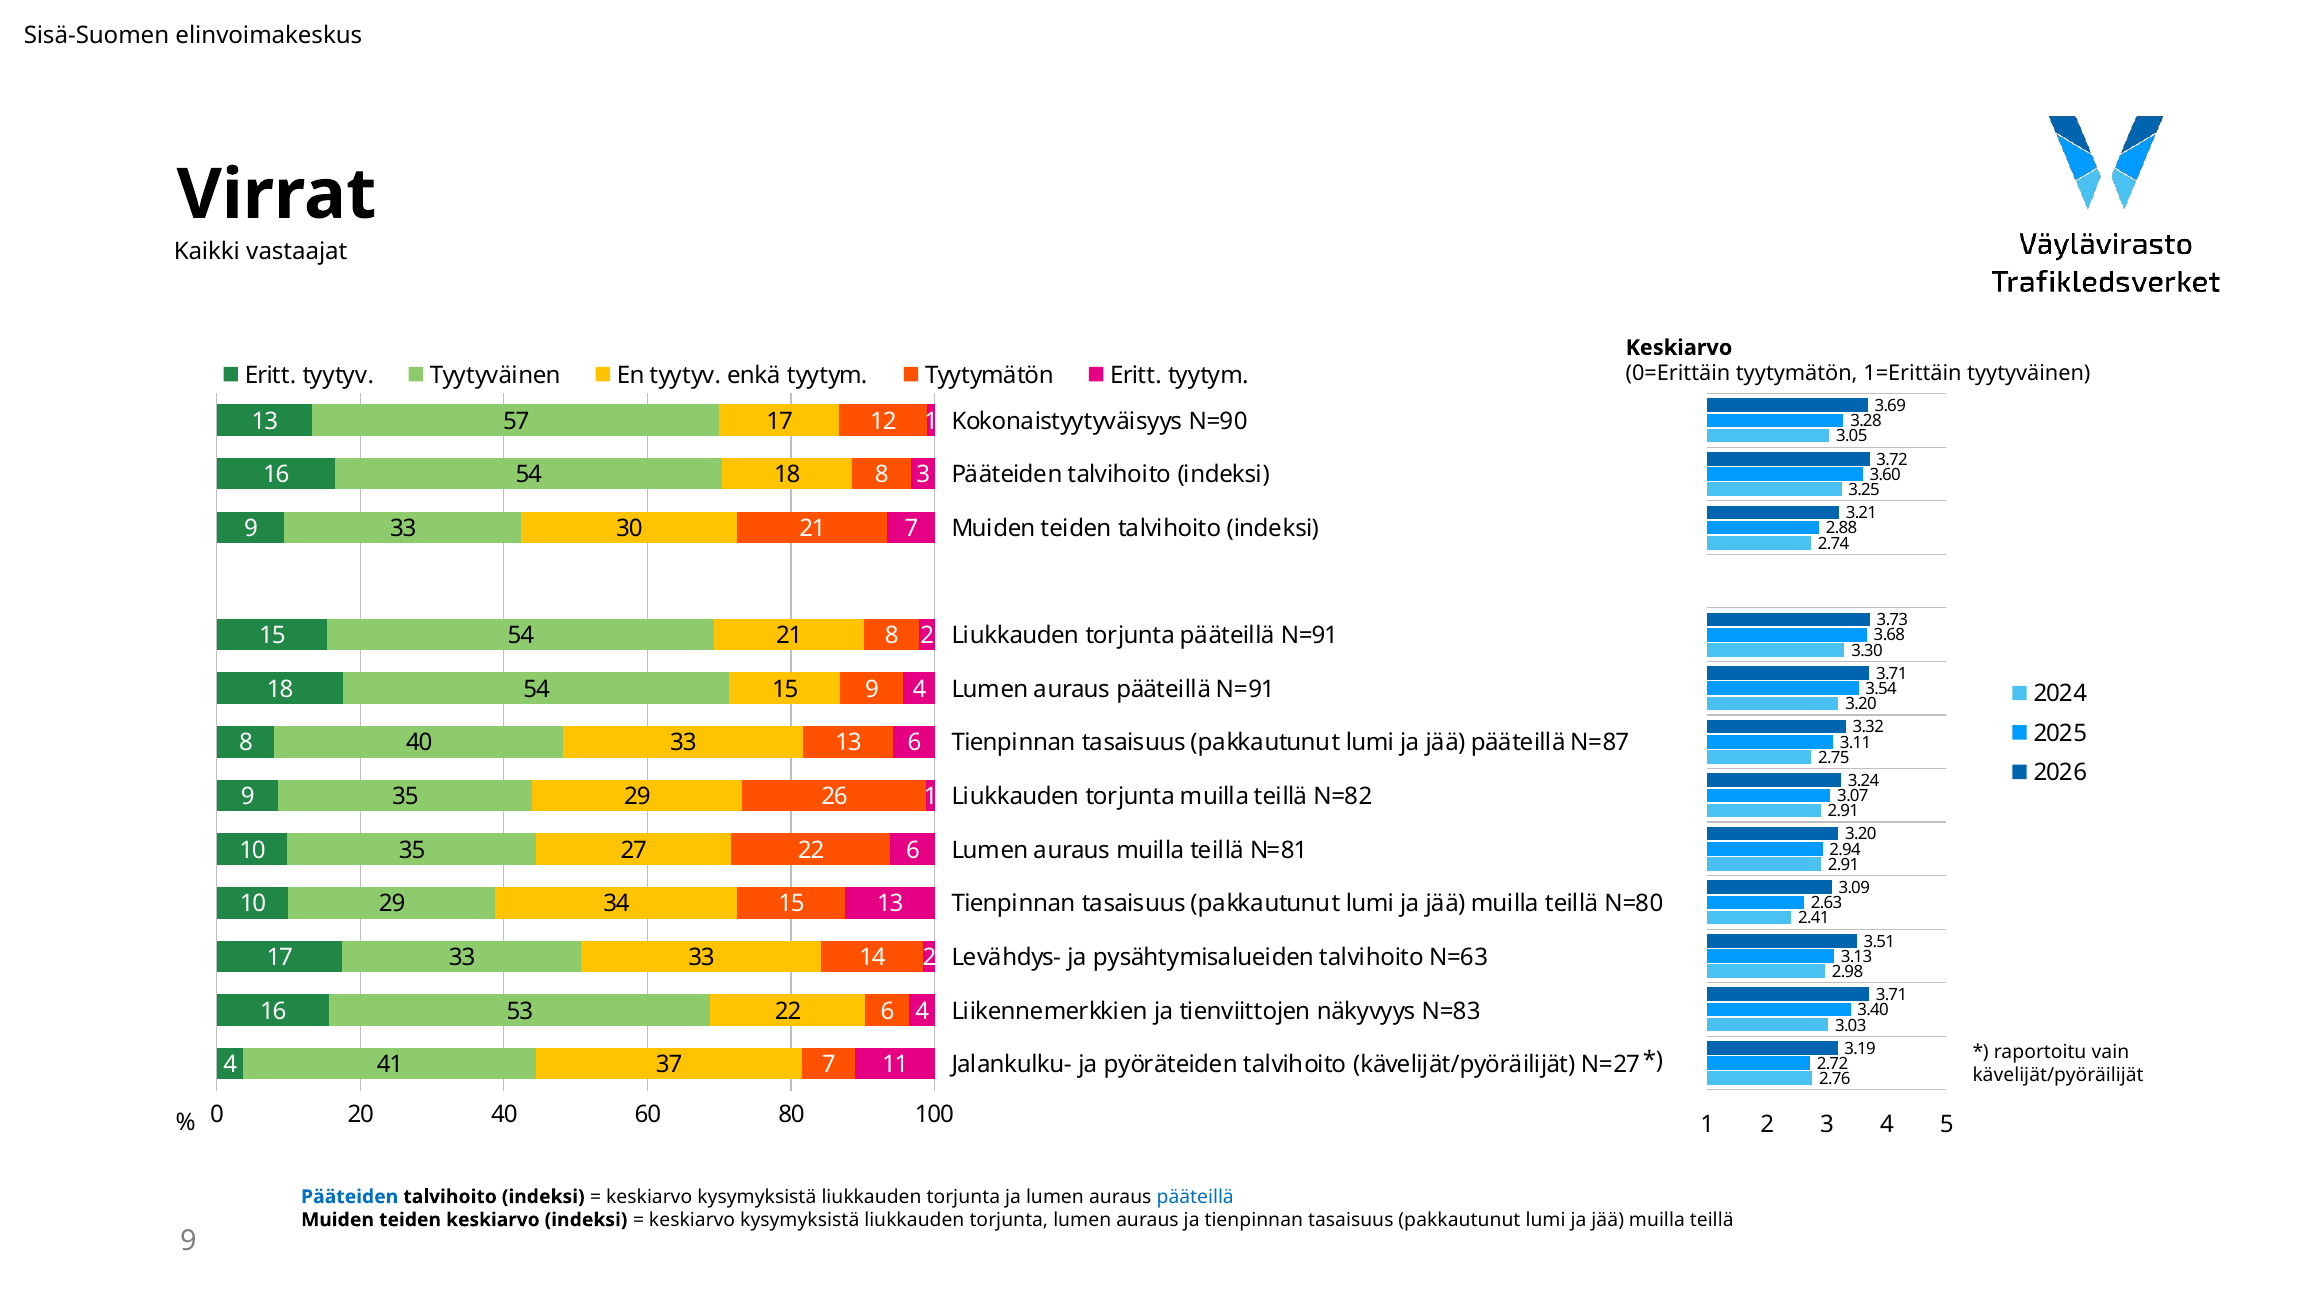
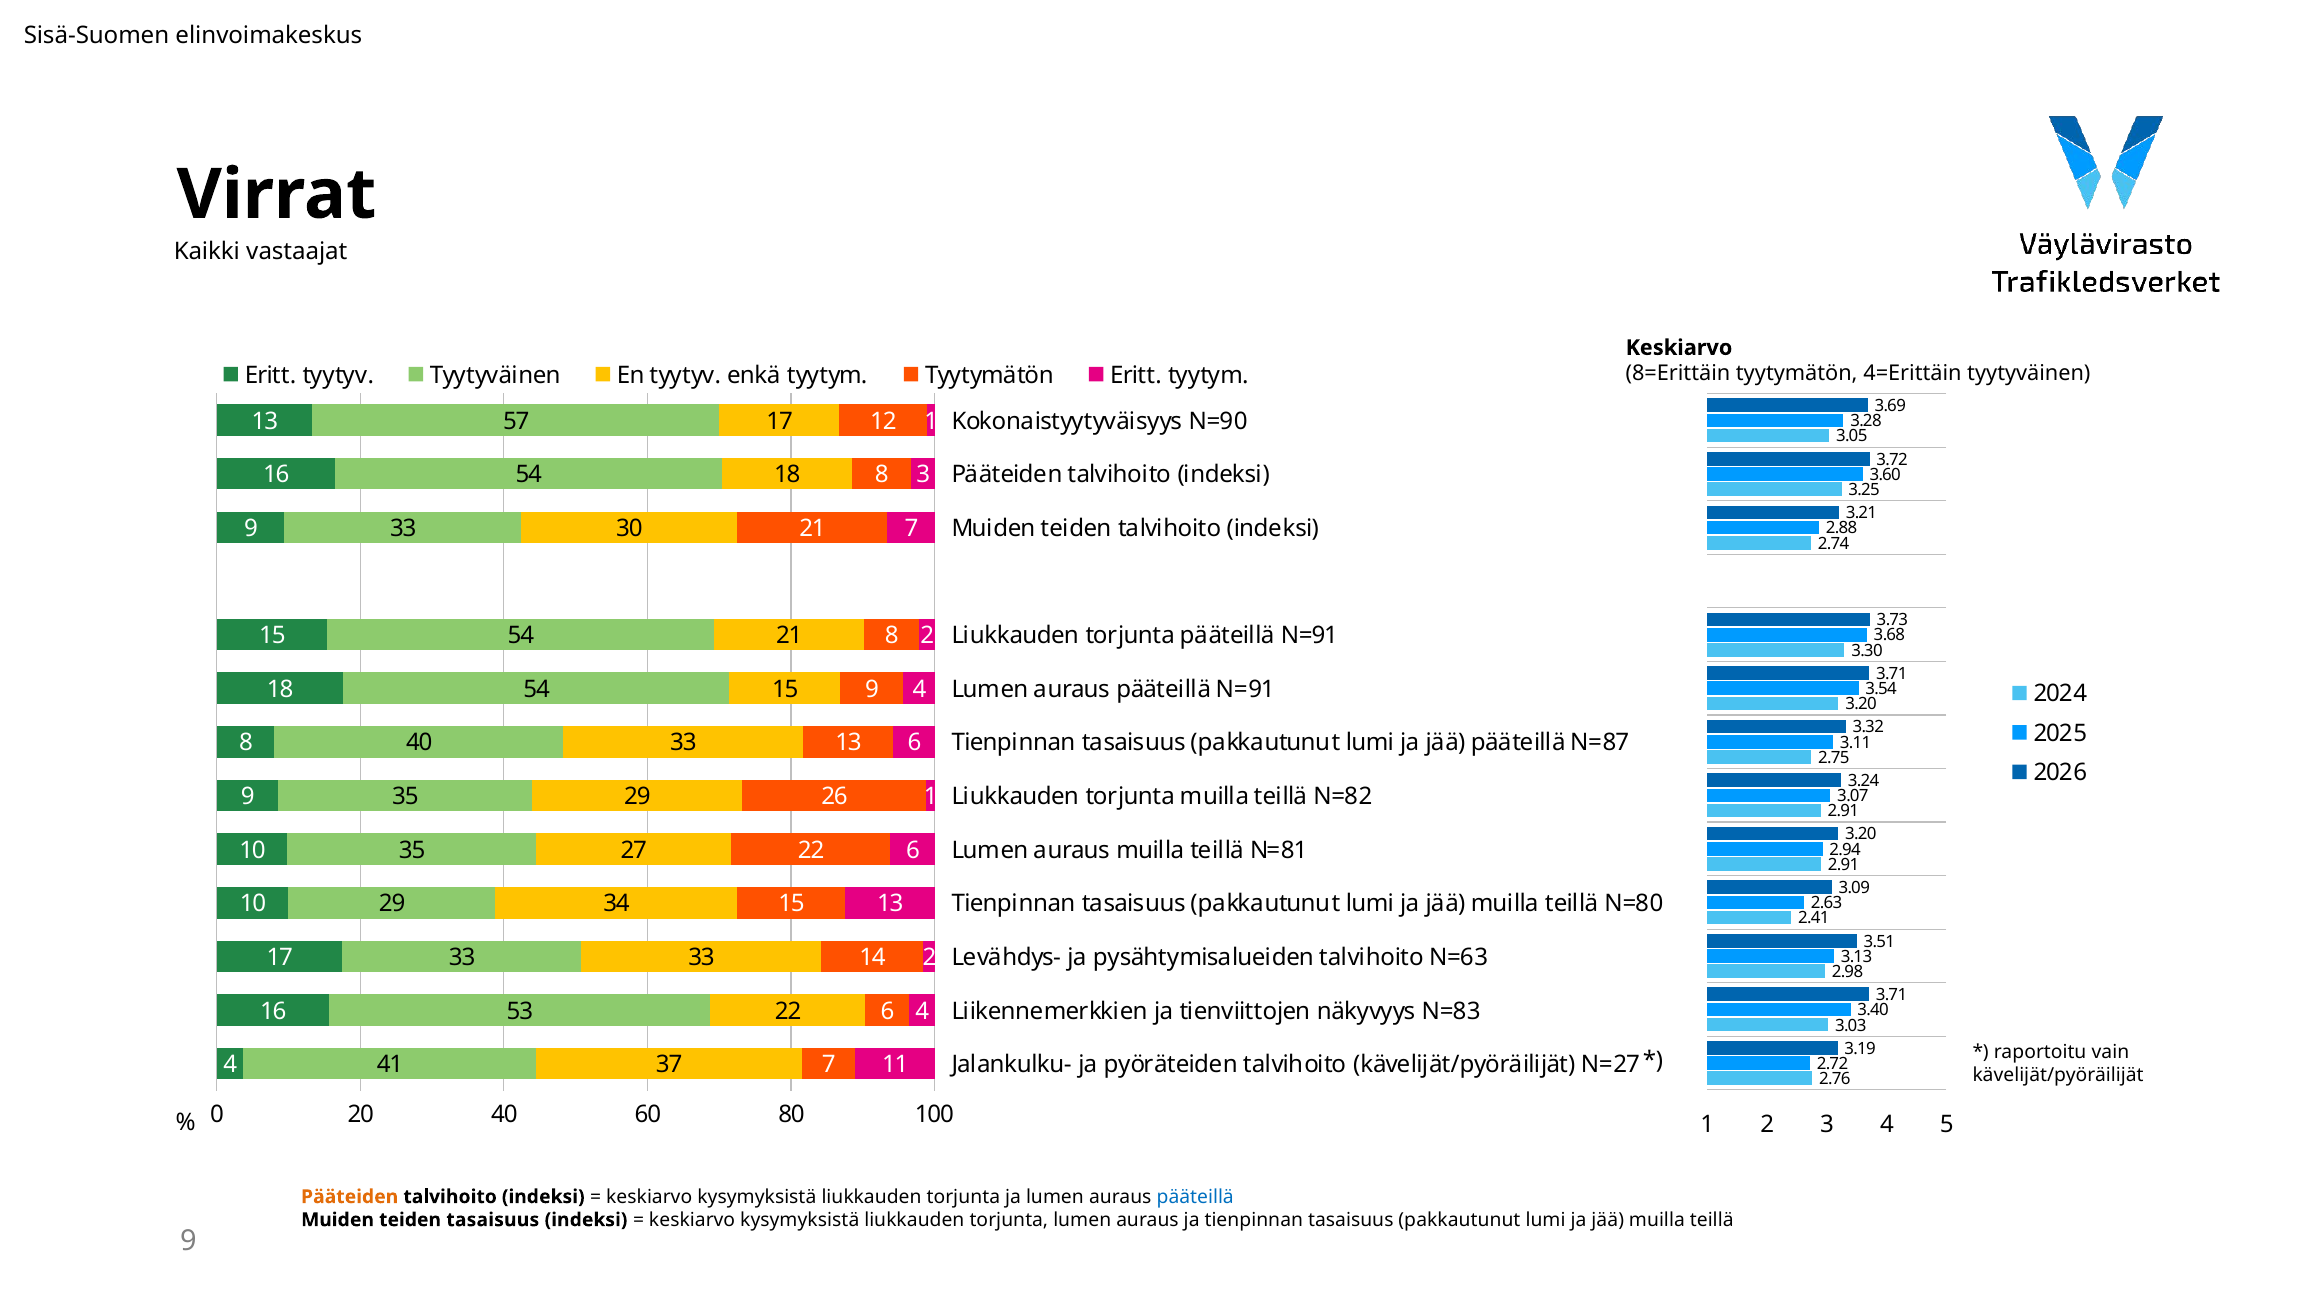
0=Erittäin: 0=Erittäin -> 8=Erittäin
1=Erittäin: 1=Erittäin -> 4=Erittäin
Pääteiden at (350, 1197) colour: blue -> orange
teiden keskiarvo: keskiarvo -> tasaisuus
